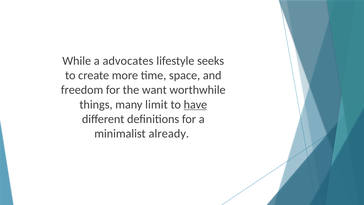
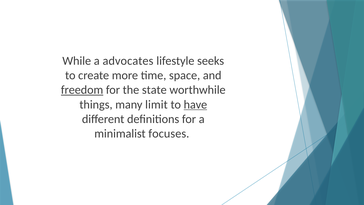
freedom underline: none -> present
want: want -> state
already: already -> focuses
